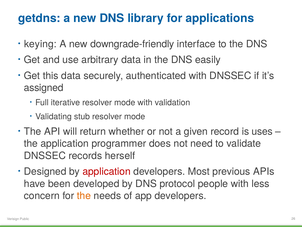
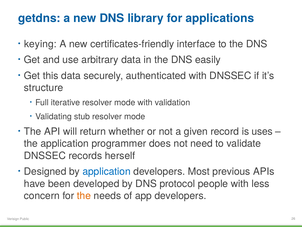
downgrade-friendly: downgrade-friendly -> certificates-friendly
assigned: assigned -> structure
application at (107, 171) colour: red -> blue
